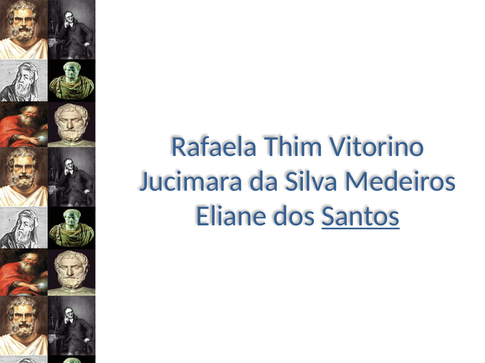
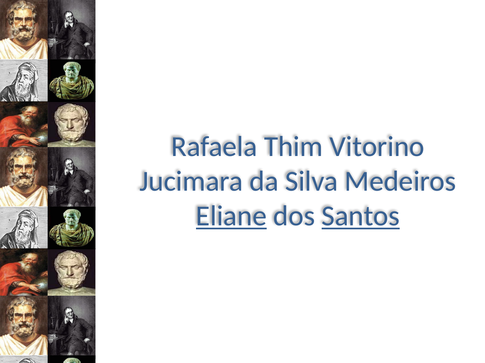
Eliane underline: none -> present
